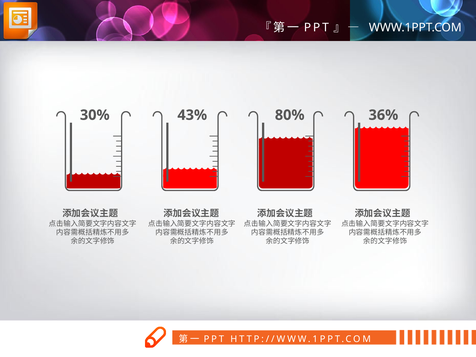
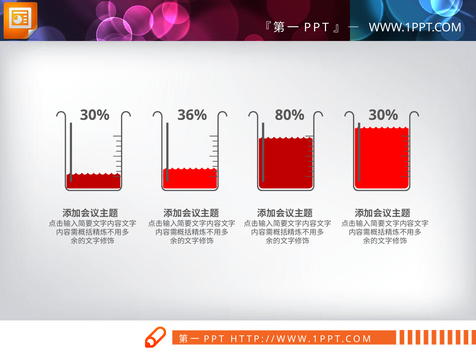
43%: 43% -> 36%
80% 36%: 36% -> 30%
